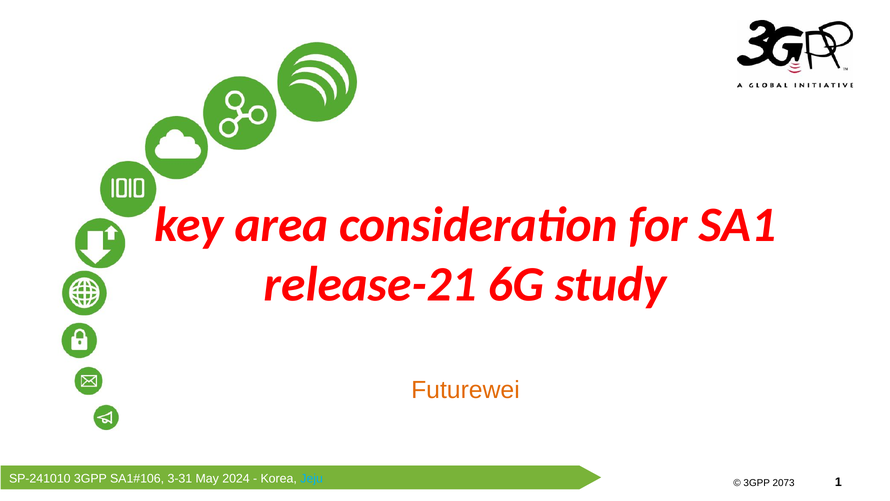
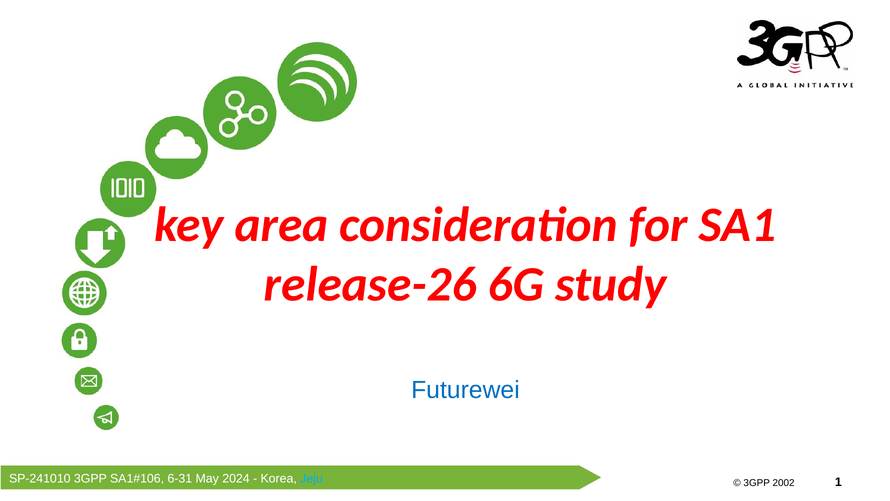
release-21: release-21 -> release-26
Futurewei colour: orange -> blue
3-31: 3-31 -> 6-31
2073: 2073 -> 2002
